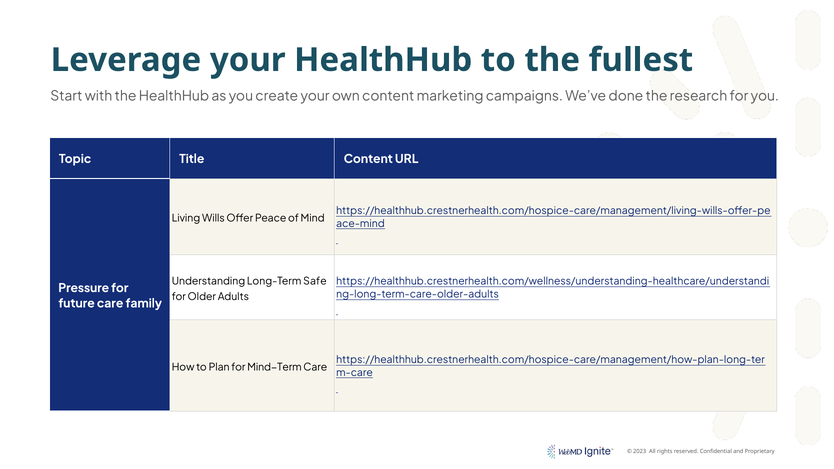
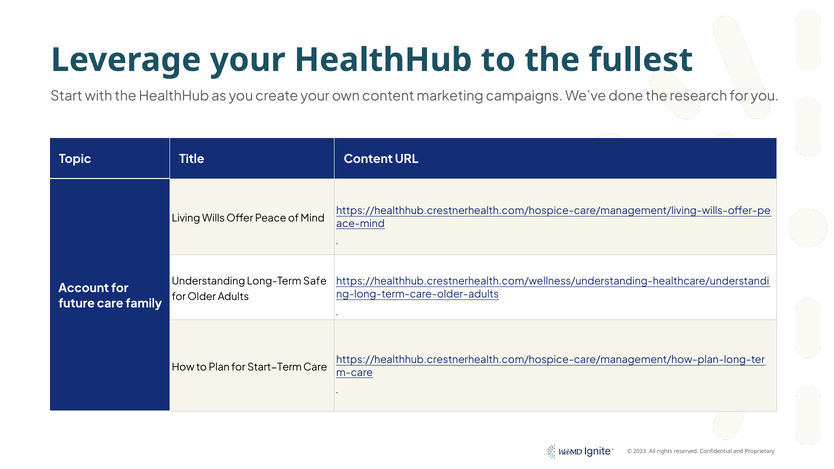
Pressure: Pressure -> Account
Mind-Term: Mind-Term -> Start-Term
